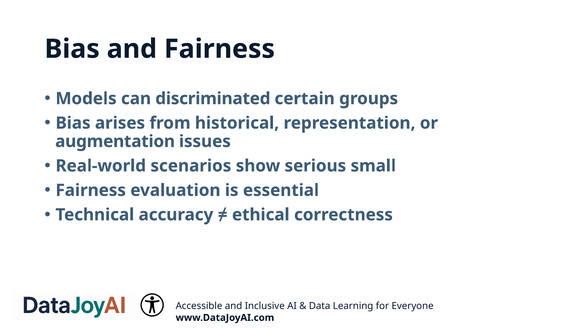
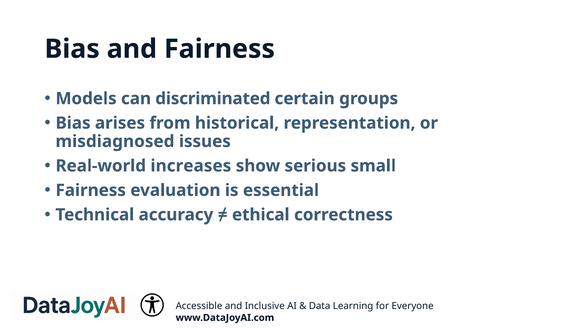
augmentation: augmentation -> misdiagnosed
scenarios: scenarios -> increases
